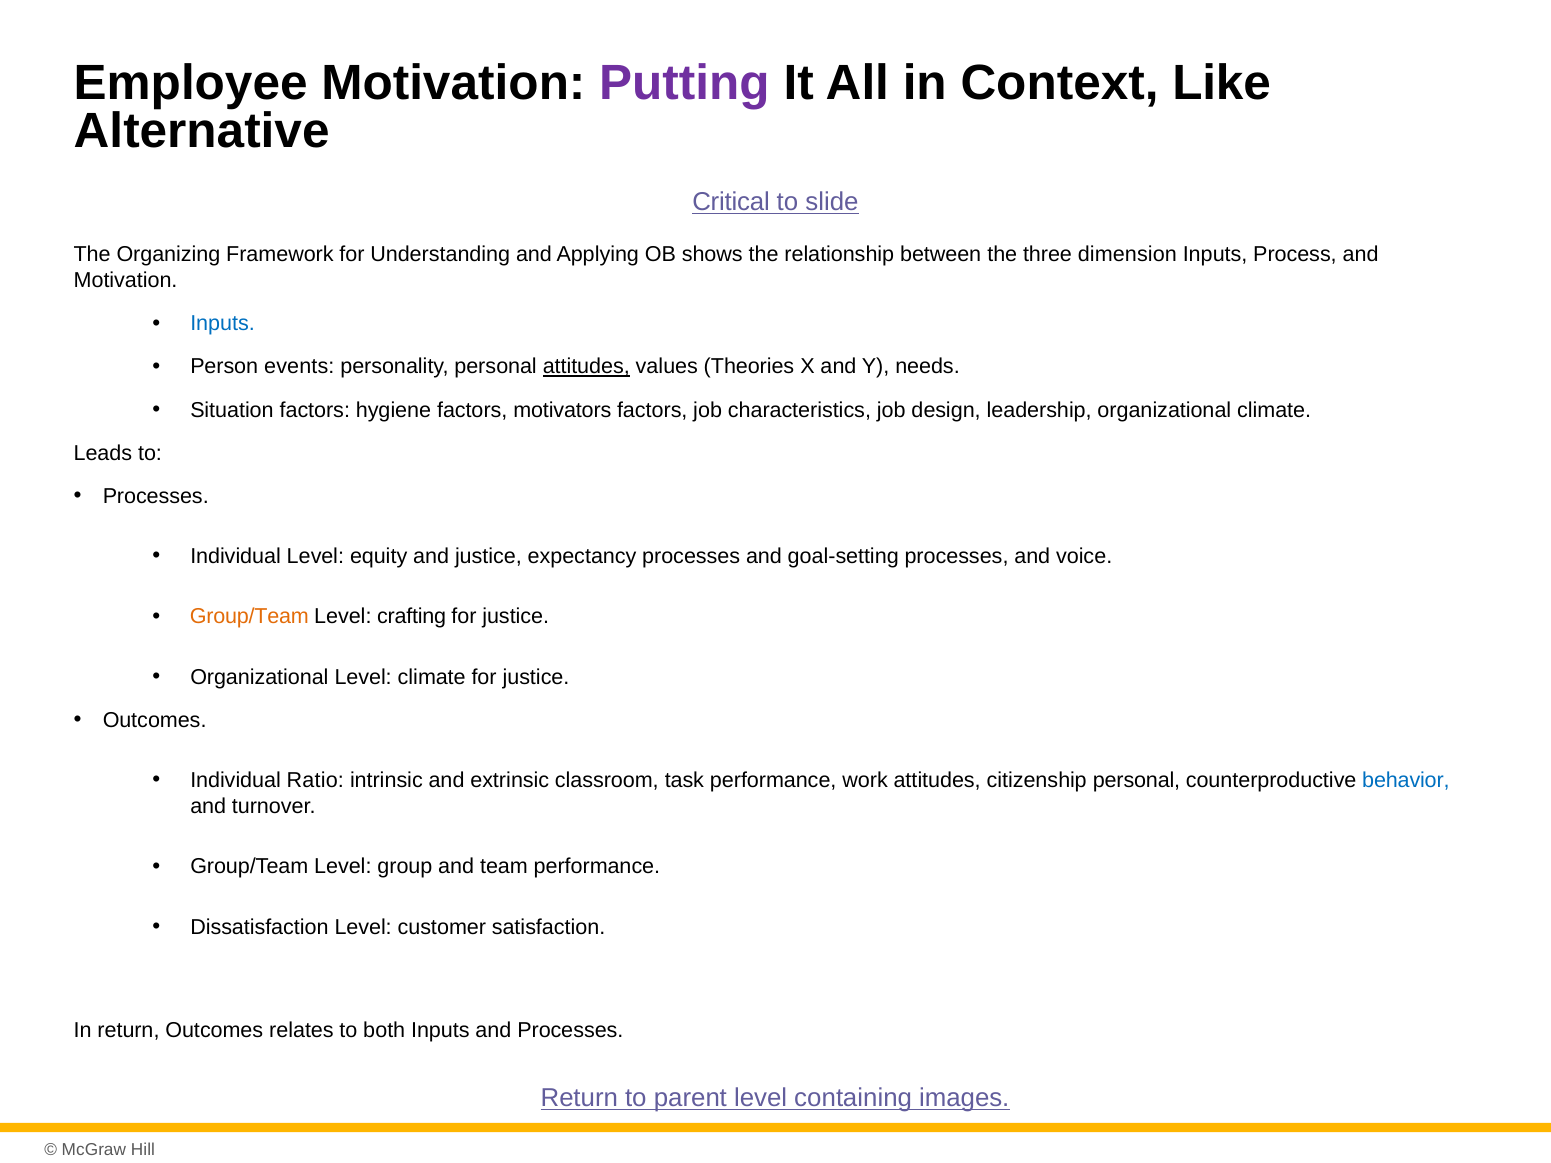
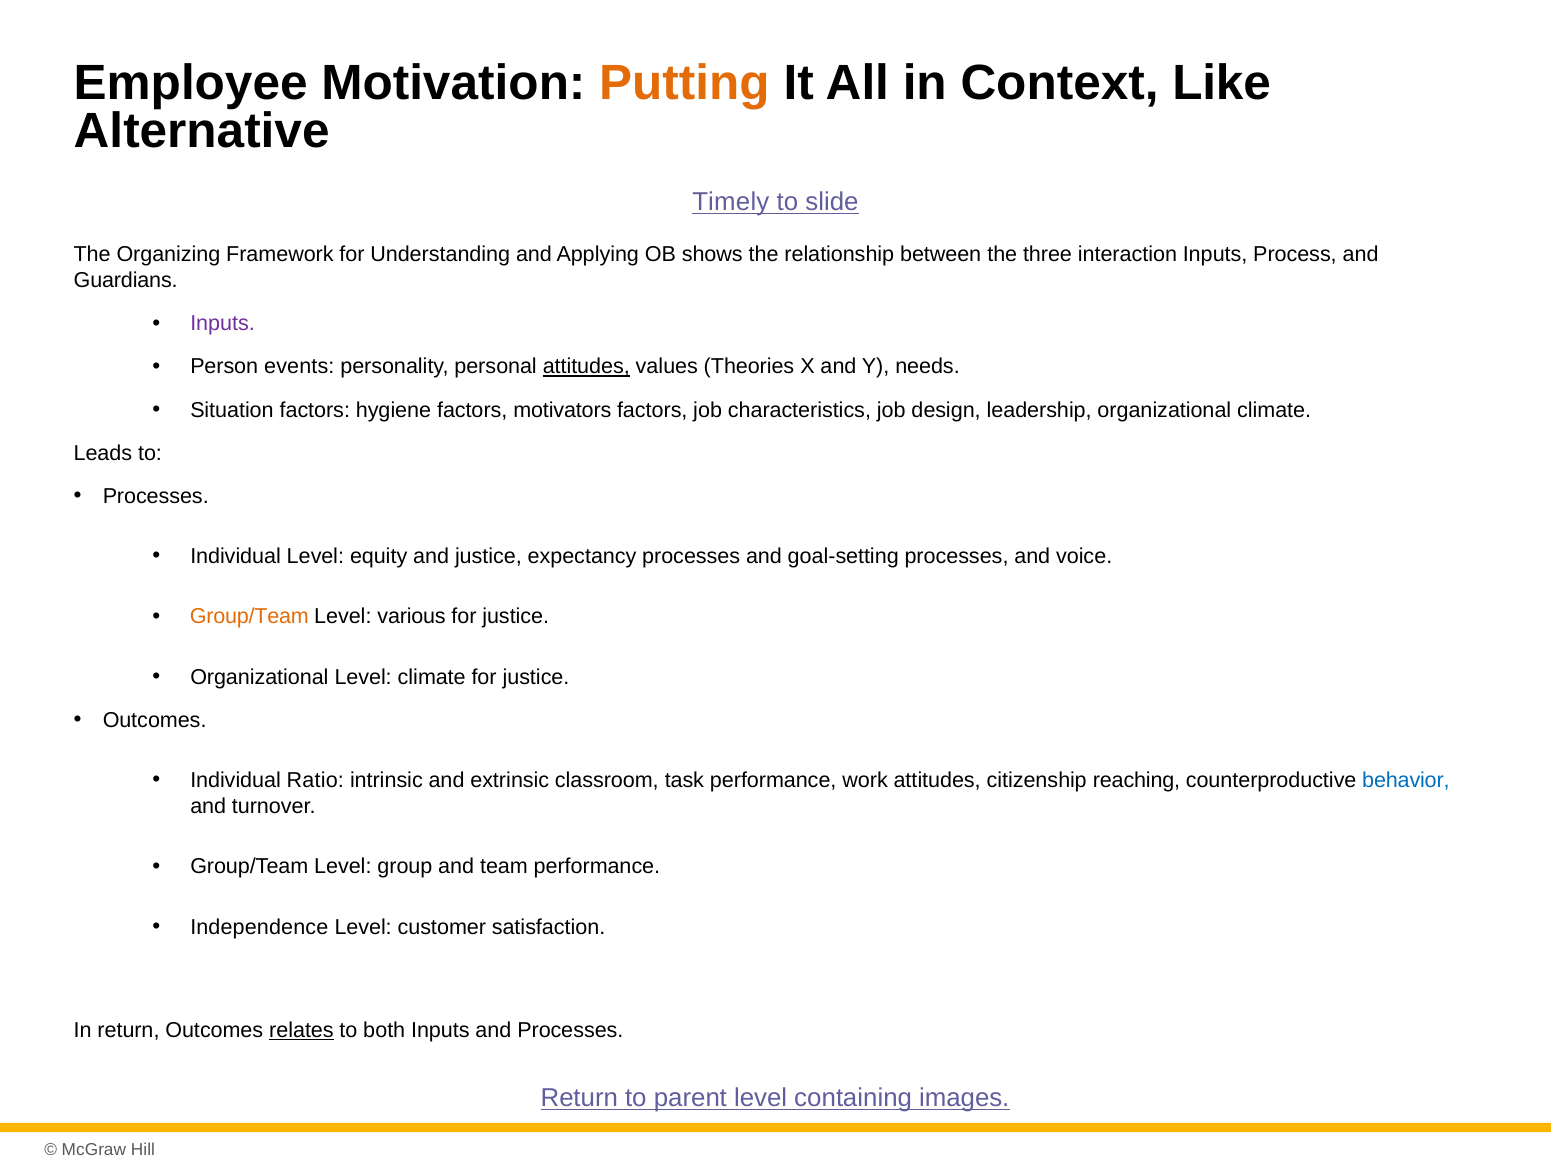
Putting colour: purple -> orange
Critical: Critical -> Timely
dimension: dimension -> interaction
Motivation at (126, 281): Motivation -> Guardians
Inputs at (223, 324) colour: blue -> purple
crafting: crafting -> various
citizenship personal: personal -> reaching
Dissatisfaction: Dissatisfaction -> Independence
relates underline: none -> present
